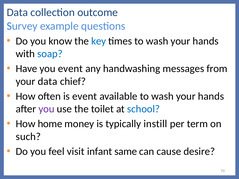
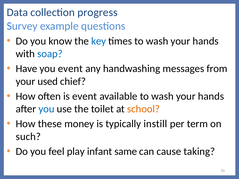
outcome: outcome -> progress
your data: data -> used
you at (46, 109) colour: purple -> blue
school colour: blue -> orange
home: home -> these
visit: visit -> play
desire: desire -> taking
